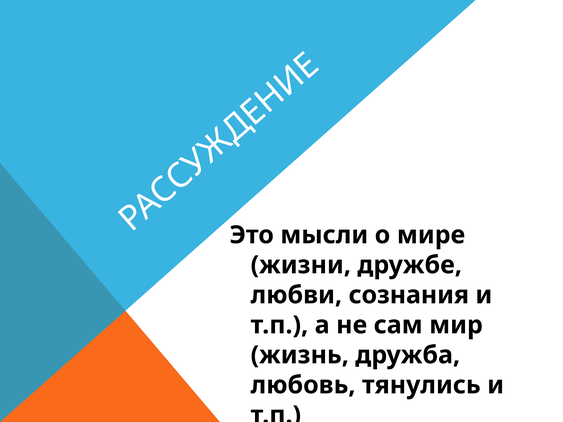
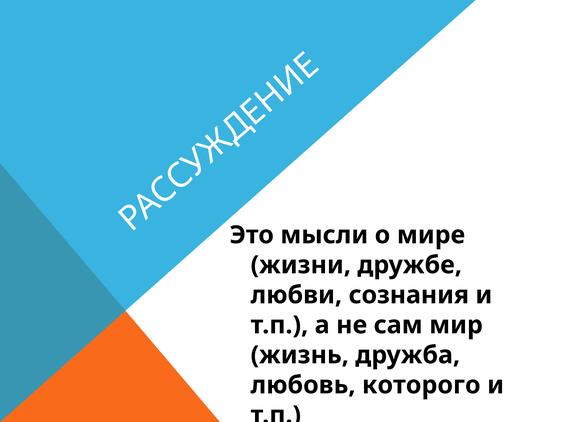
тянулись: тянулись -> которого
